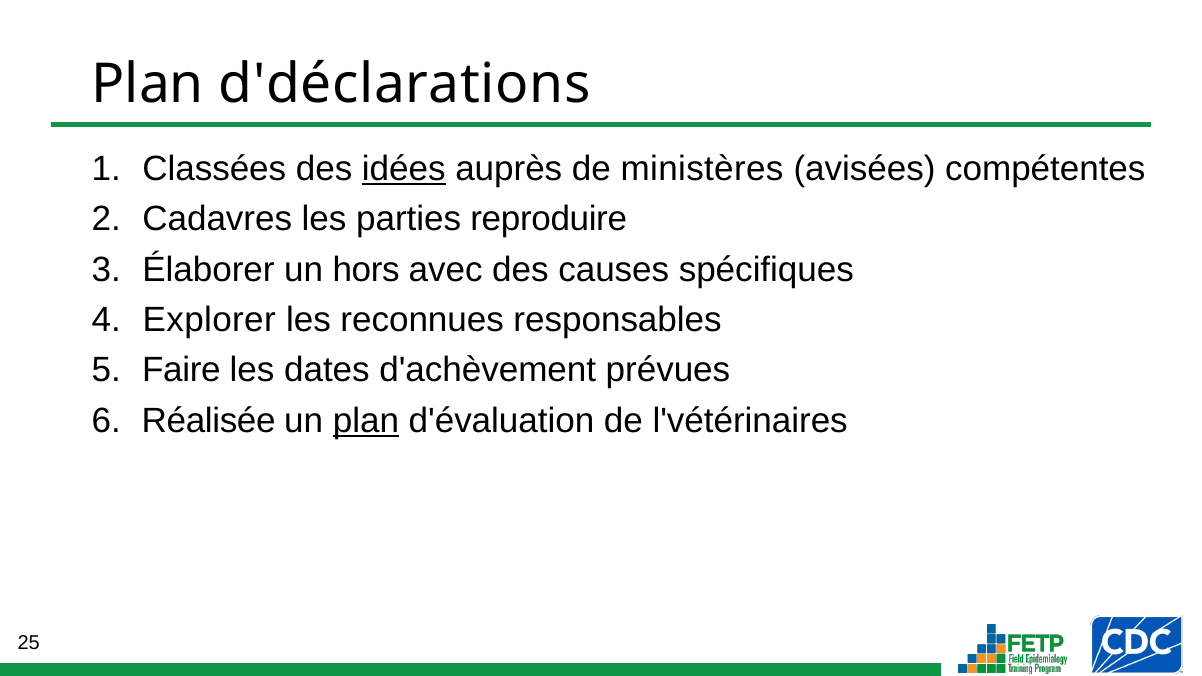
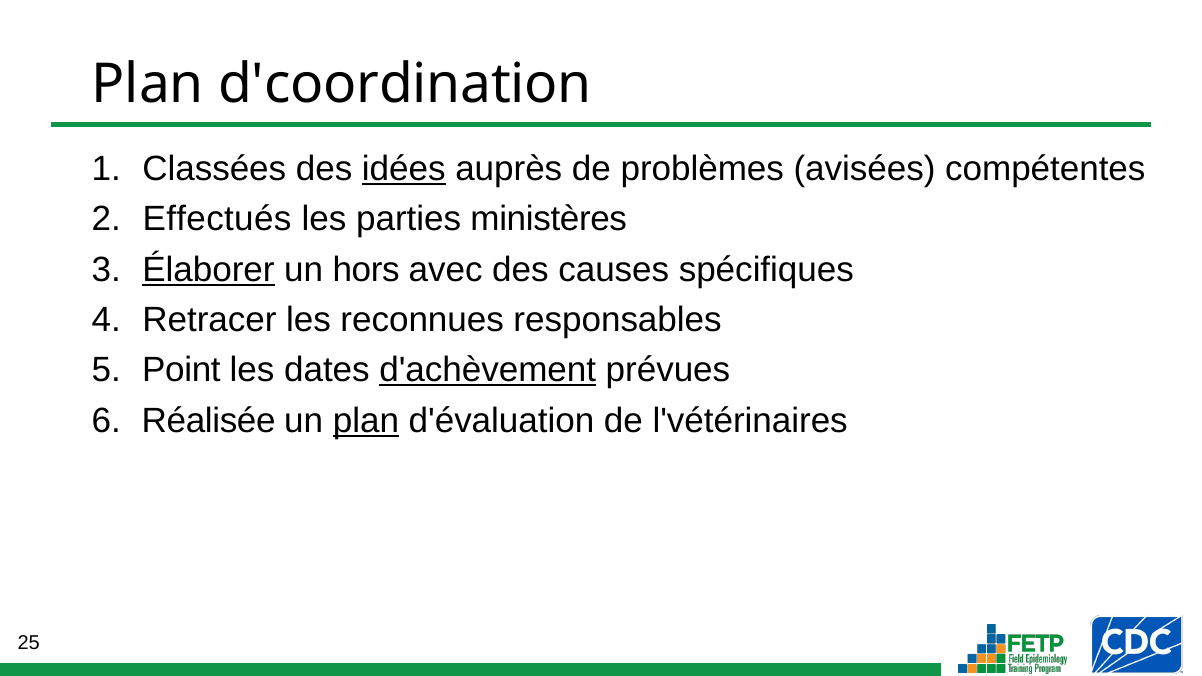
d'déclarations: d'déclarations -> d'coordination
ministères: ministères -> problèmes
Cadavres: Cadavres -> Effectués
reproduire: reproduire -> ministères
Élaborer underline: none -> present
Explorer: Explorer -> Retracer
Faire: Faire -> Point
d'achèvement underline: none -> present
